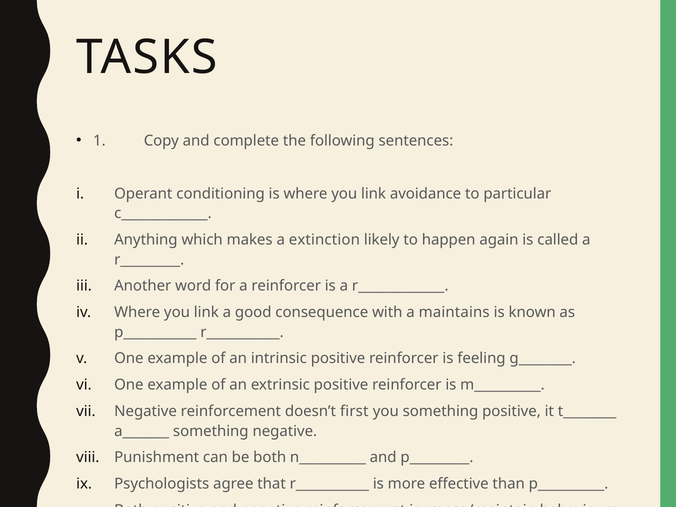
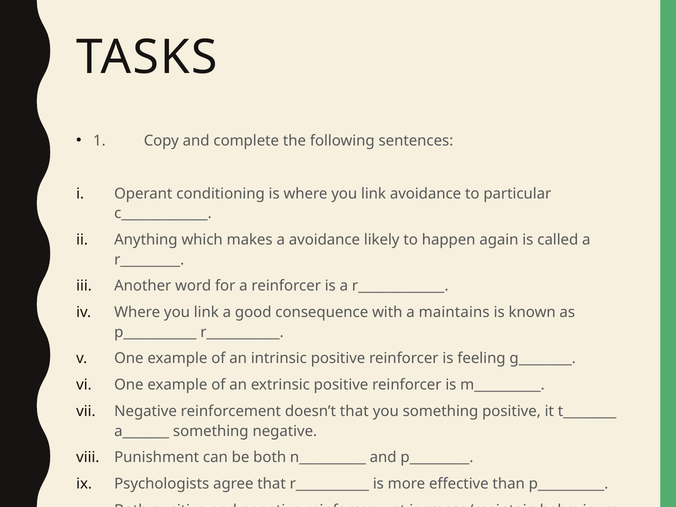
a extinction: extinction -> avoidance
doesn’t first: first -> that
